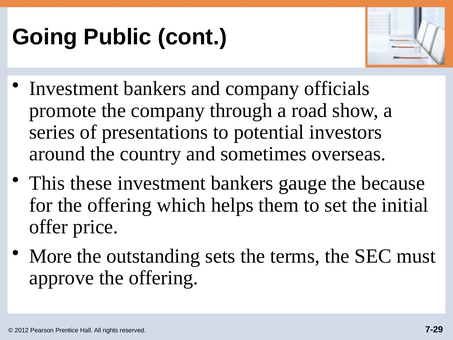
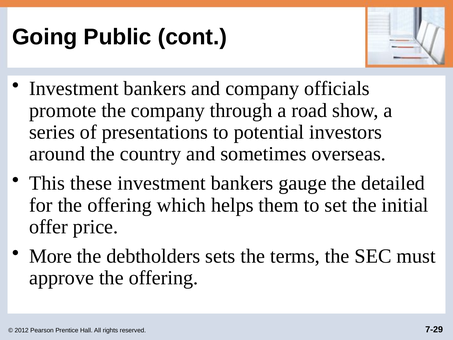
because: because -> detailed
outstanding: outstanding -> debtholders
